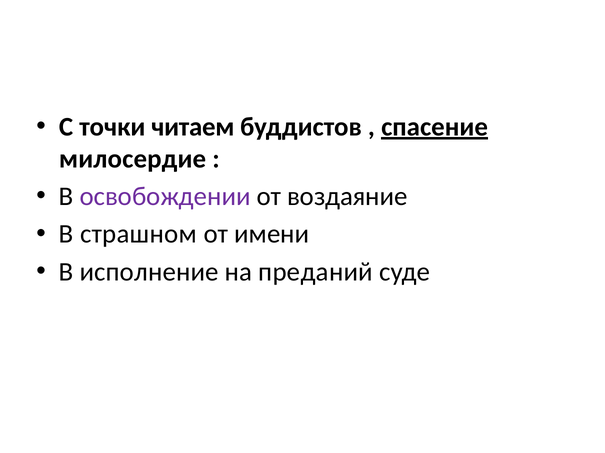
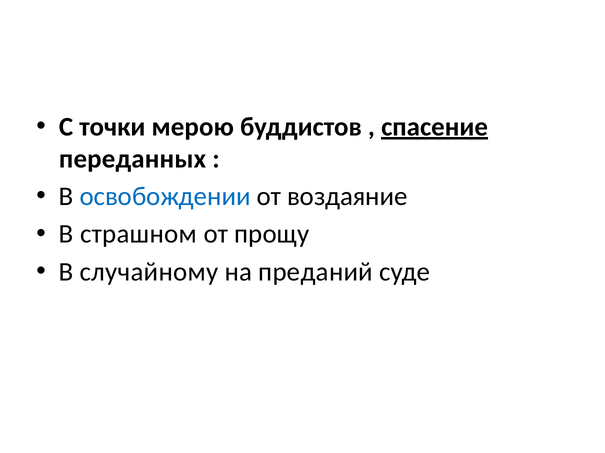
читаем: читаем -> мерою
милосердие: милосердие -> переданных
освобождении colour: purple -> blue
имени: имени -> прощу
исполнение: исполнение -> случайному
